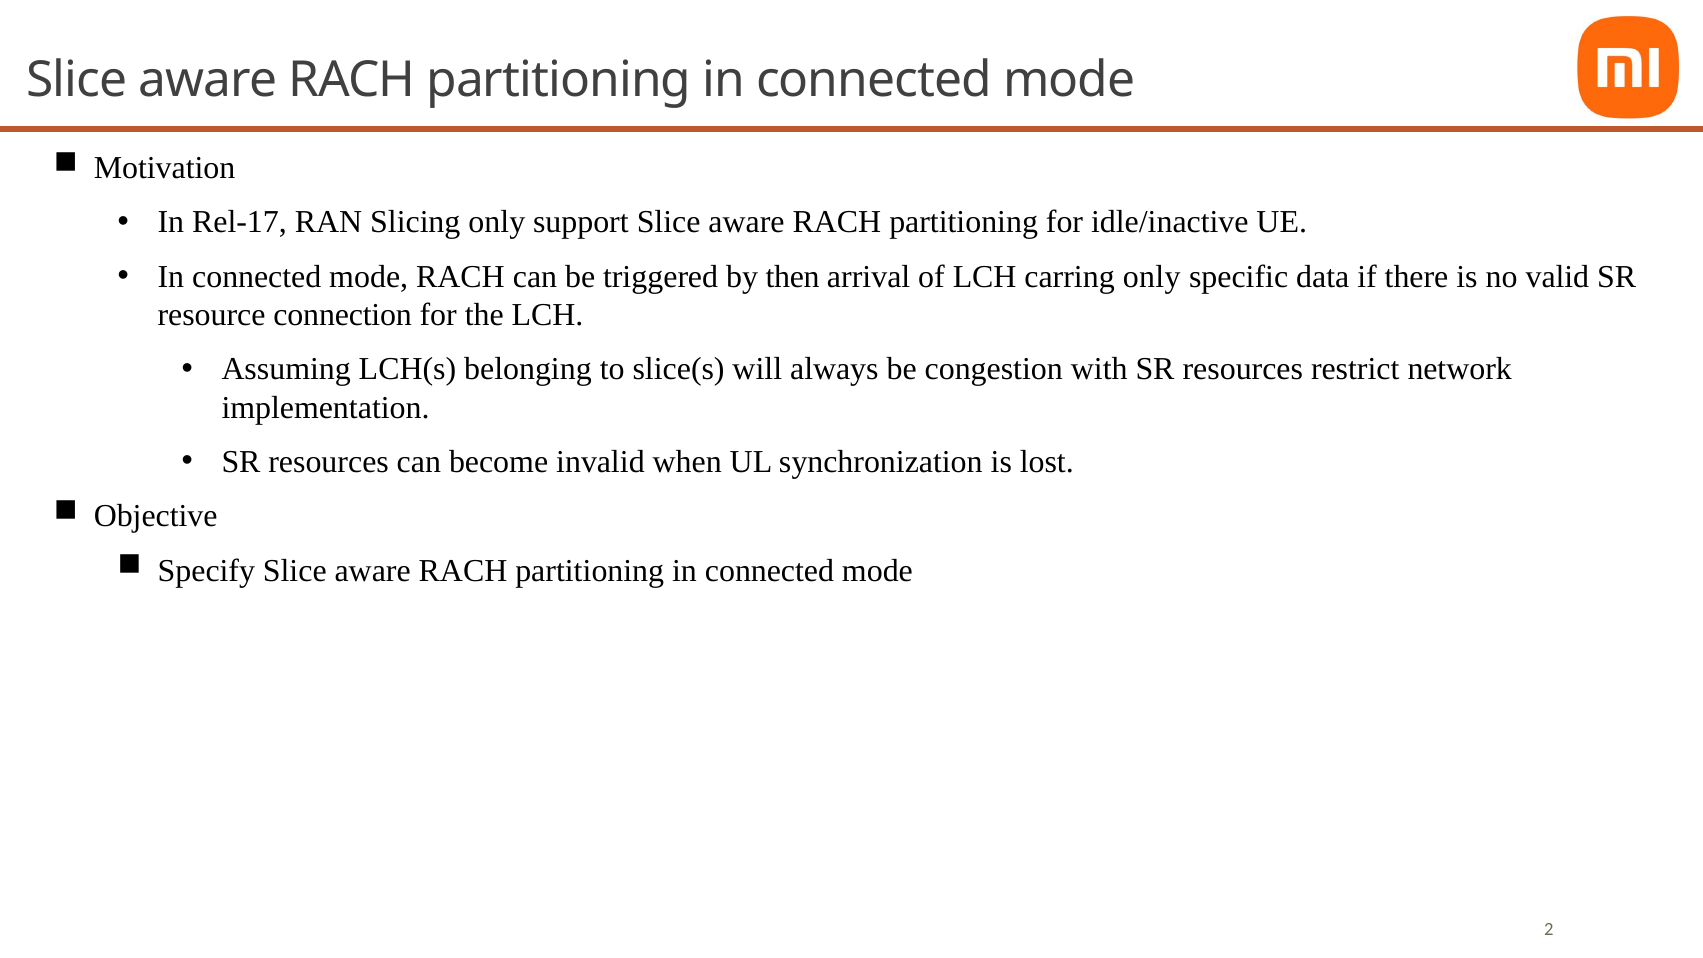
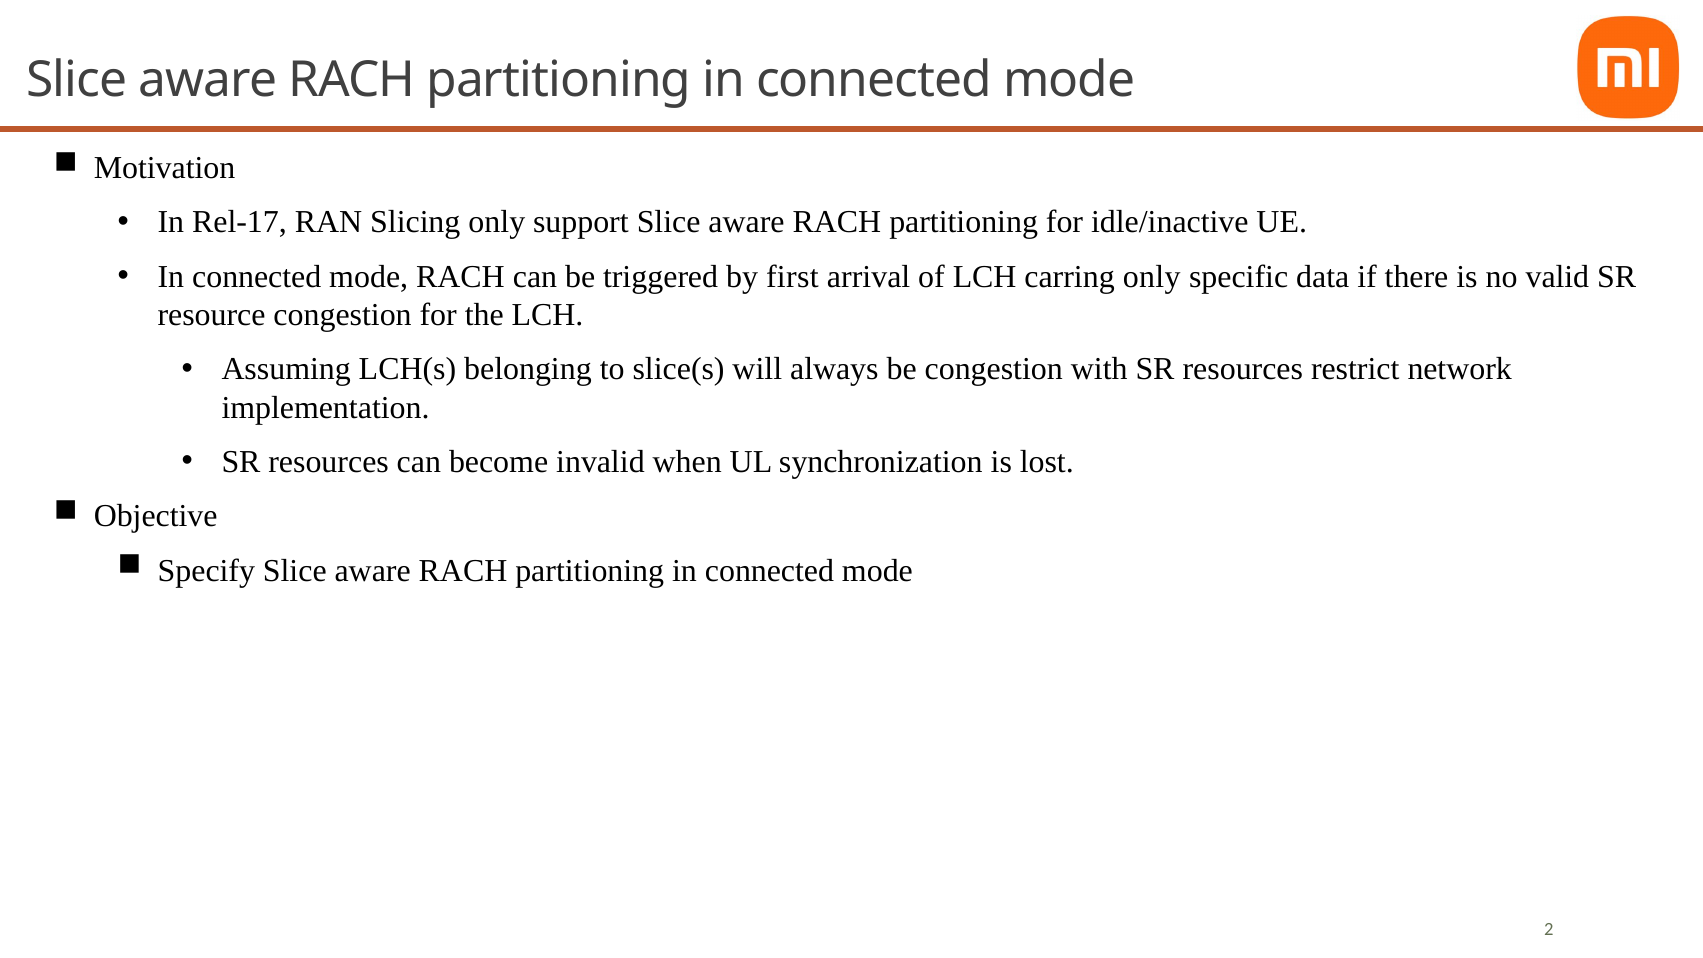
then: then -> first
resource connection: connection -> congestion
